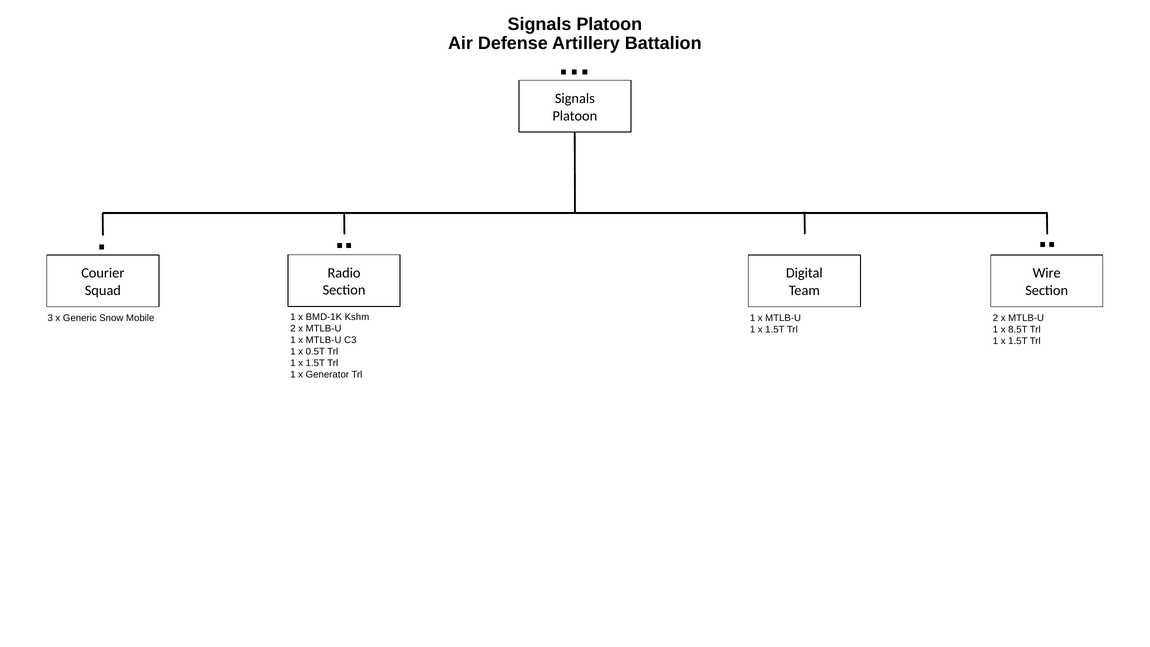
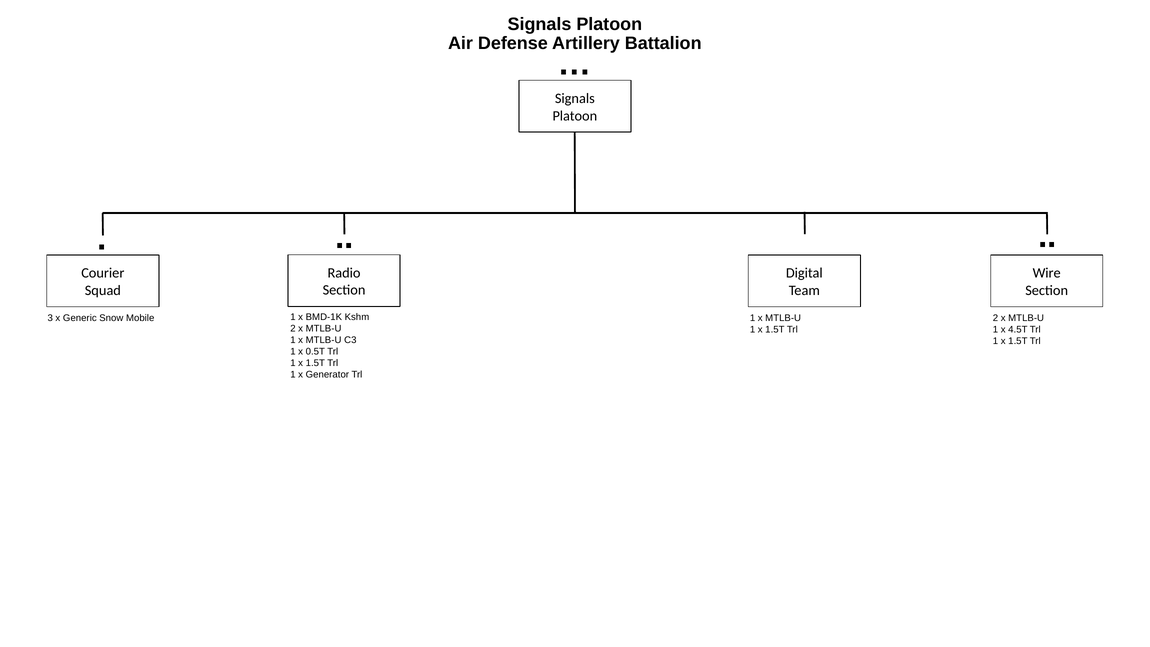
8.5T: 8.5T -> 4.5T
